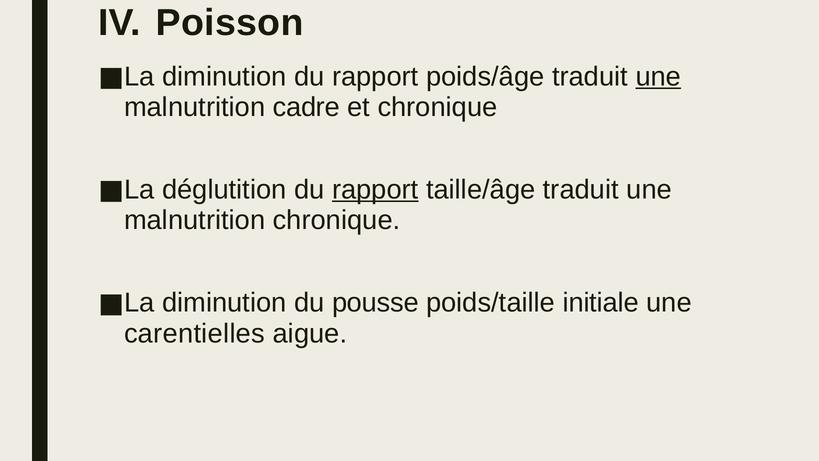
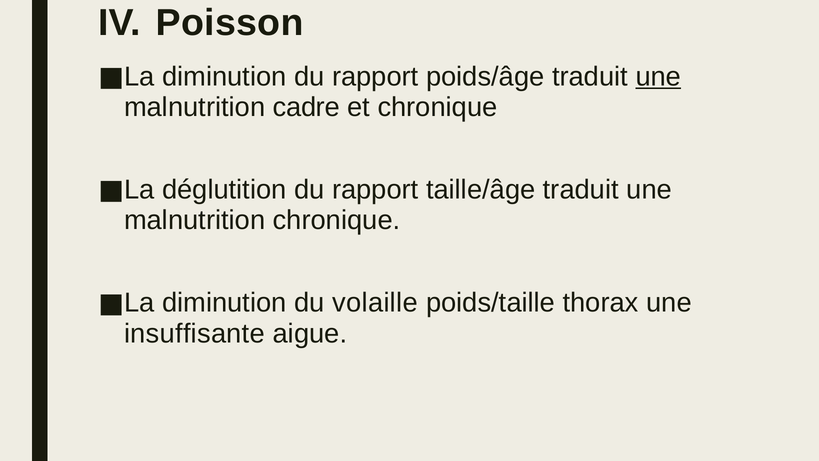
rapport at (375, 189) underline: present -> none
pousse: pousse -> volaille
initiale: initiale -> thorax
carentielles: carentielles -> insuffisante
